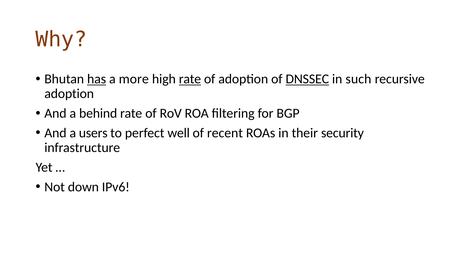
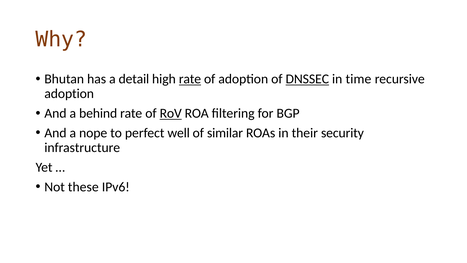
has underline: present -> none
more: more -> detail
such: such -> time
RoV underline: none -> present
users: users -> nope
recent: recent -> similar
down: down -> these
